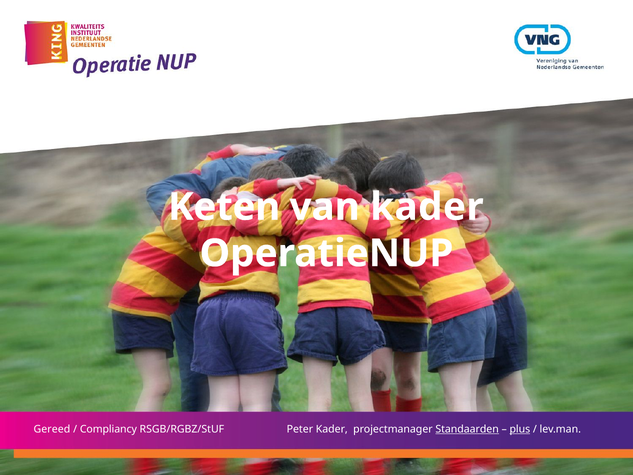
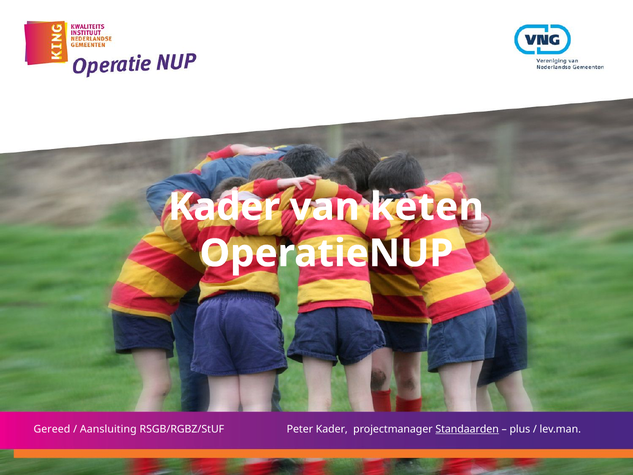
Keten at (224, 207): Keten -> Kader
van kader: kader -> keten
Compliancy: Compliancy -> Aansluiting
plus underline: present -> none
